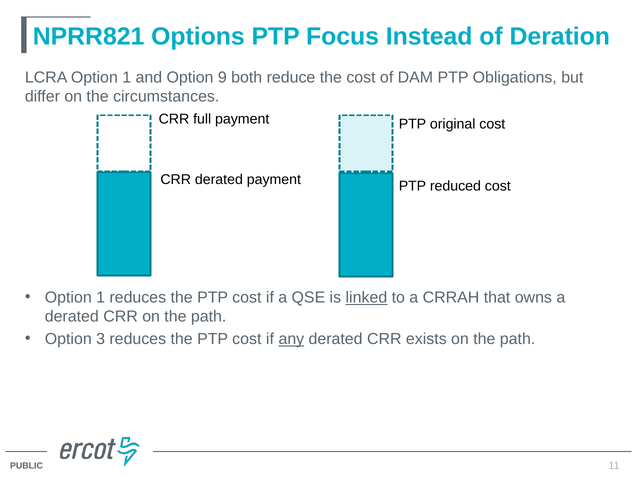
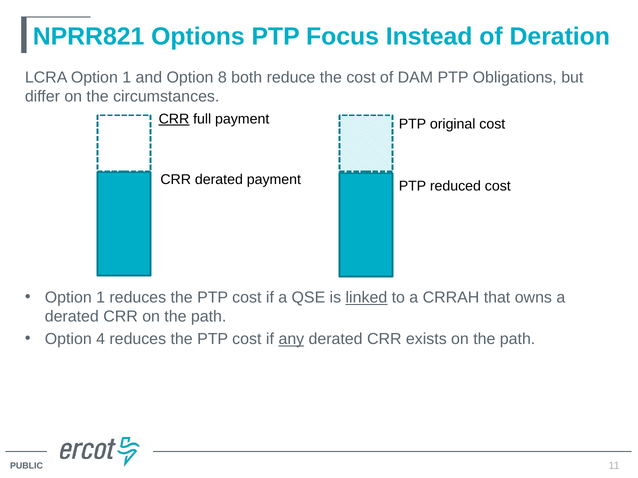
9: 9 -> 8
CRR at (174, 119) underline: none -> present
3: 3 -> 4
